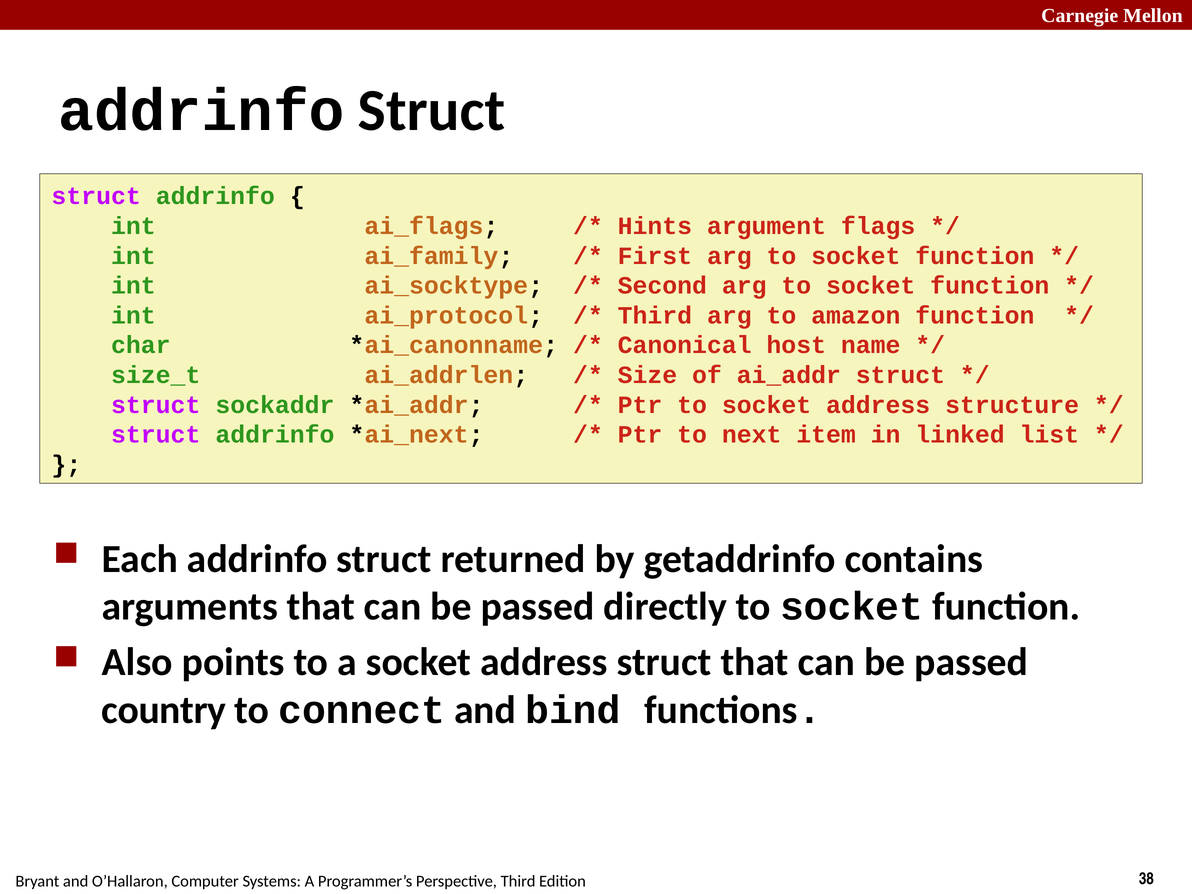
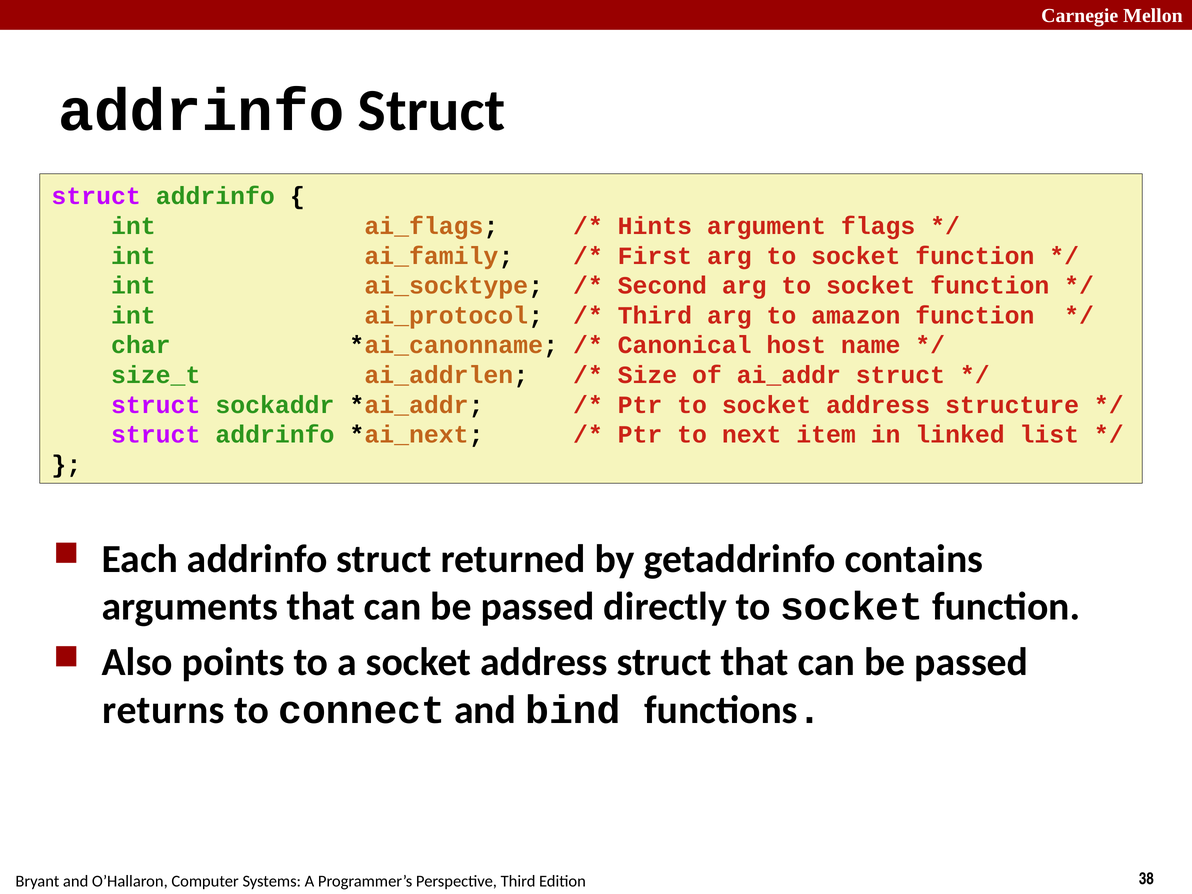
country: country -> returns
